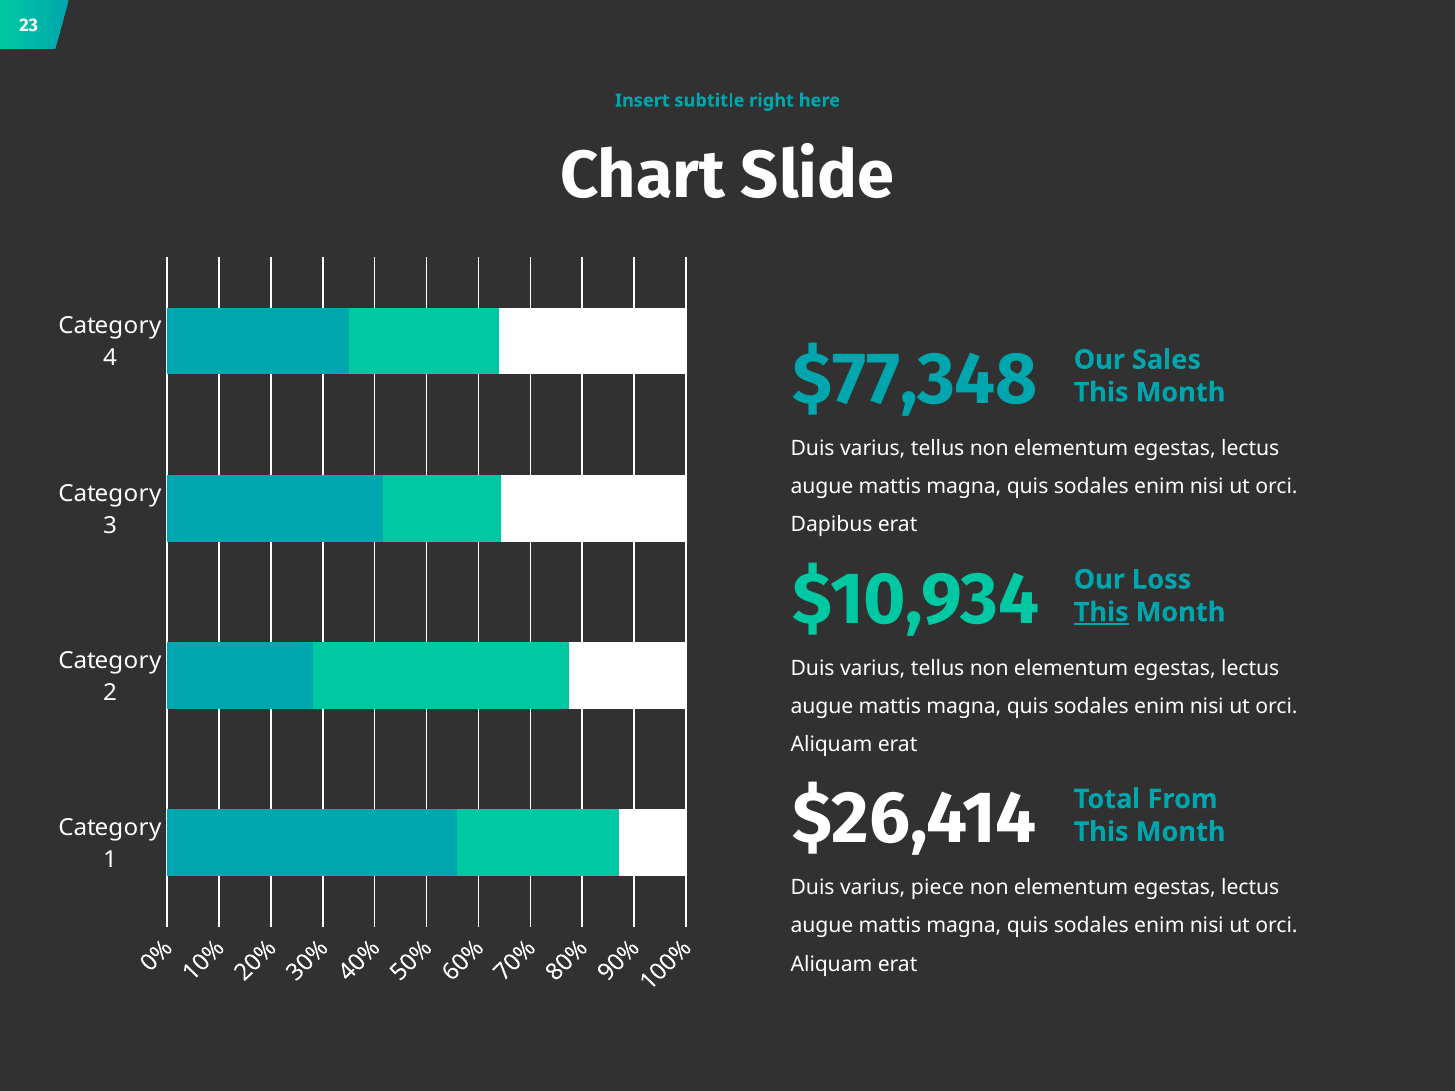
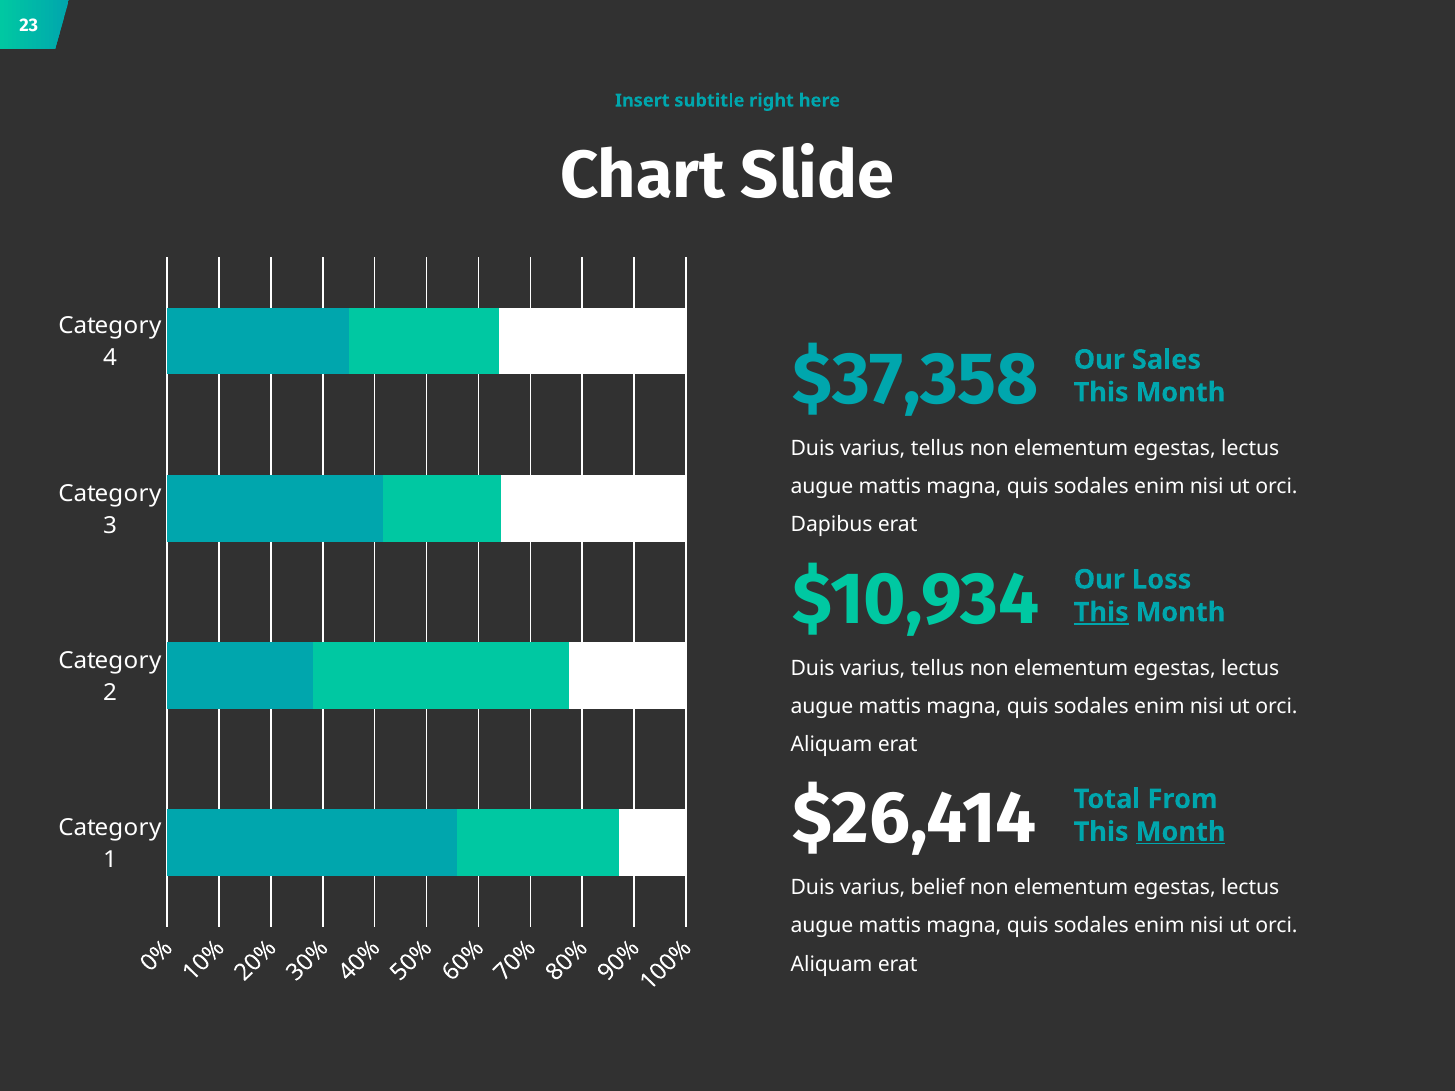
$77,348: $77,348 -> $37,358
Month at (1181, 832) underline: none -> present
piece: piece -> belief
